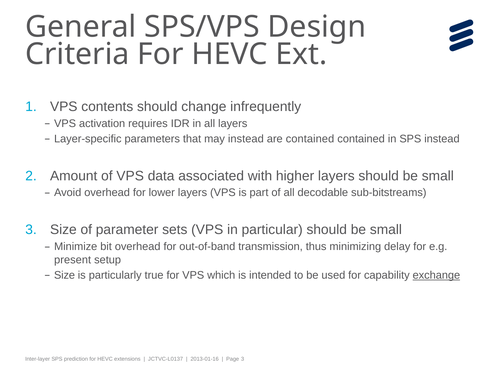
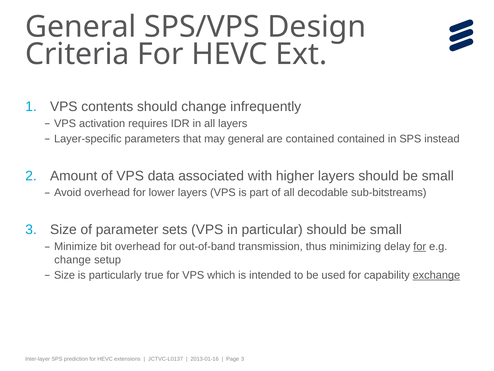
may instead: instead -> general
for at (420, 246) underline: none -> present
present at (73, 259): present -> change
